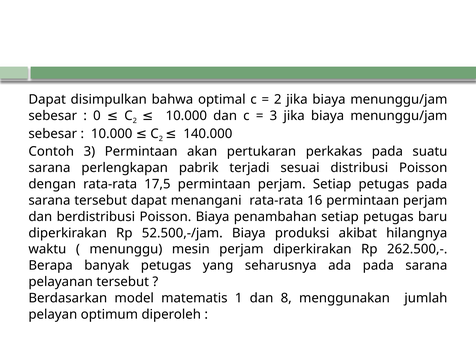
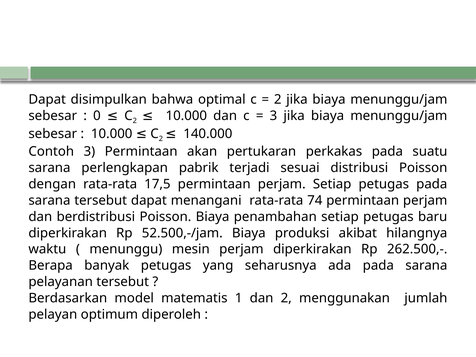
16: 16 -> 74
dan 8: 8 -> 2
